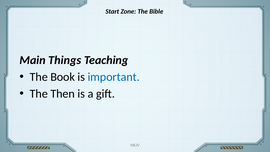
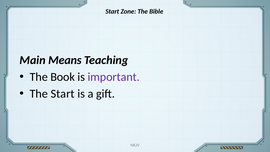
Things: Things -> Means
important colour: blue -> purple
The Then: Then -> Start
